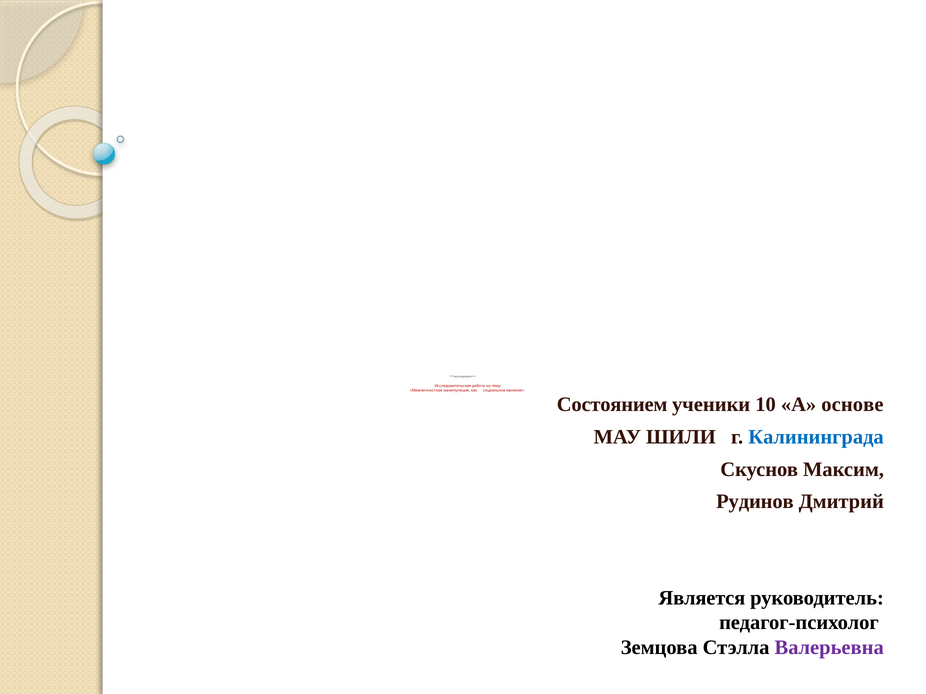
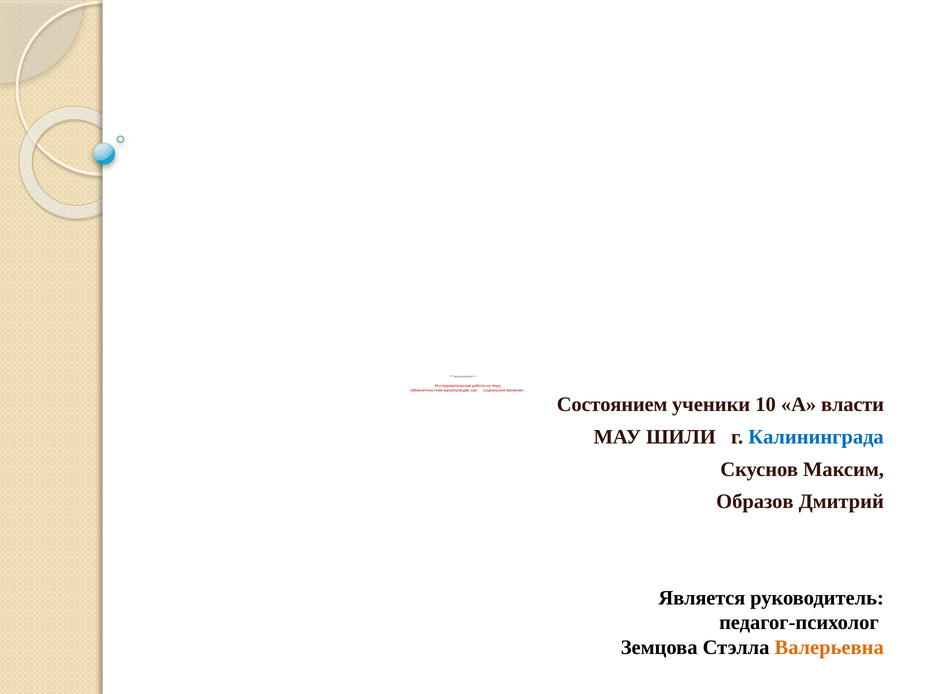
основе: основе -> власти
Рудинов: Рудинов -> Образов
Валерьевна colour: purple -> orange
